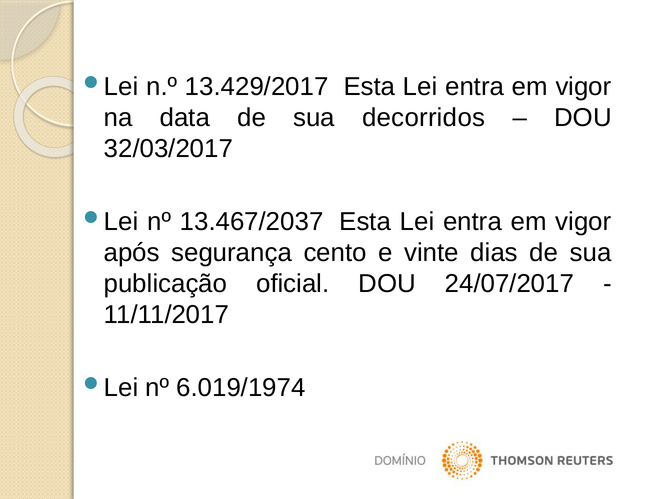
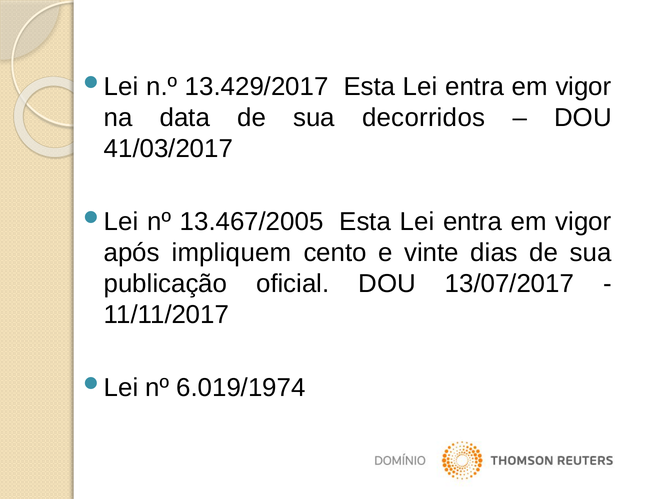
32/03/2017: 32/03/2017 -> 41/03/2017
13.467/2037: 13.467/2037 -> 13.467/2005
segurança: segurança -> impliquem
24/07/2017: 24/07/2017 -> 13/07/2017
